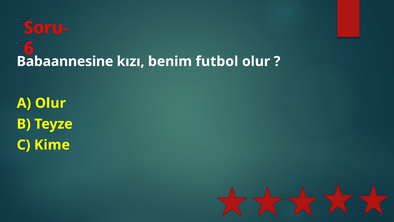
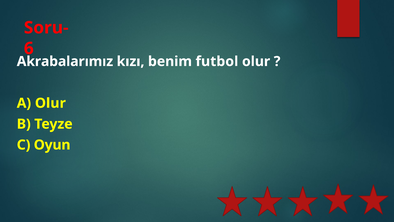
Babaannesine: Babaannesine -> Akrabalarımız
Kime: Kime -> Oyun
